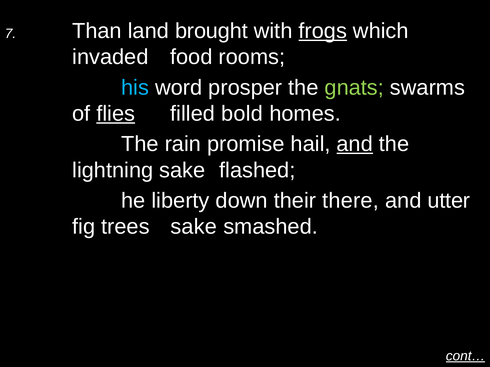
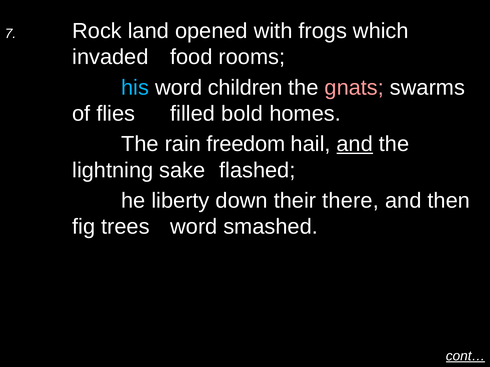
Than: Than -> Rock
brought: brought -> opened
frogs underline: present -> none
prosper: prosper -> children
gnats colour: light green -> pink
flies underline: present -> none
promise: promise -> freedom
utter: utter -> then
trees sake: sake -> word
